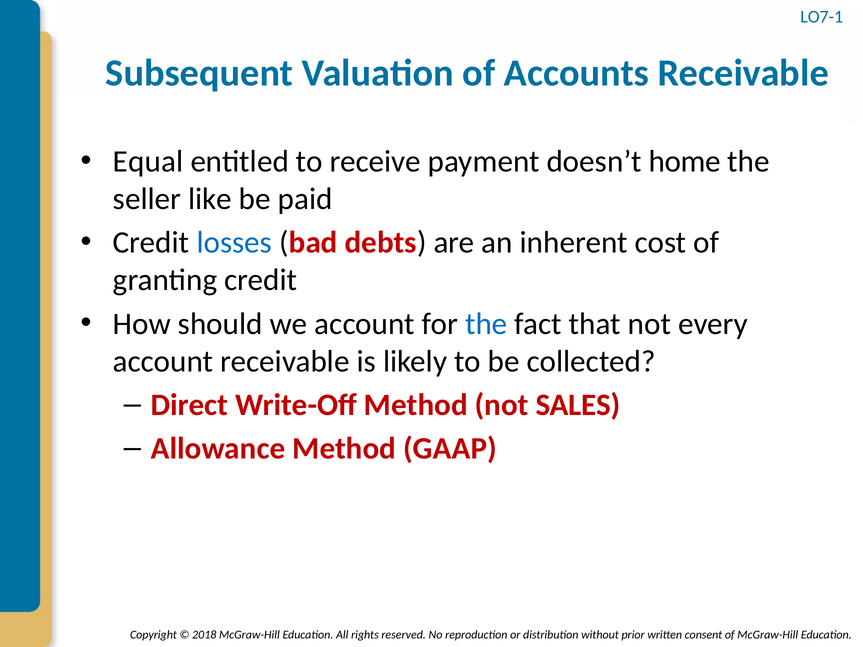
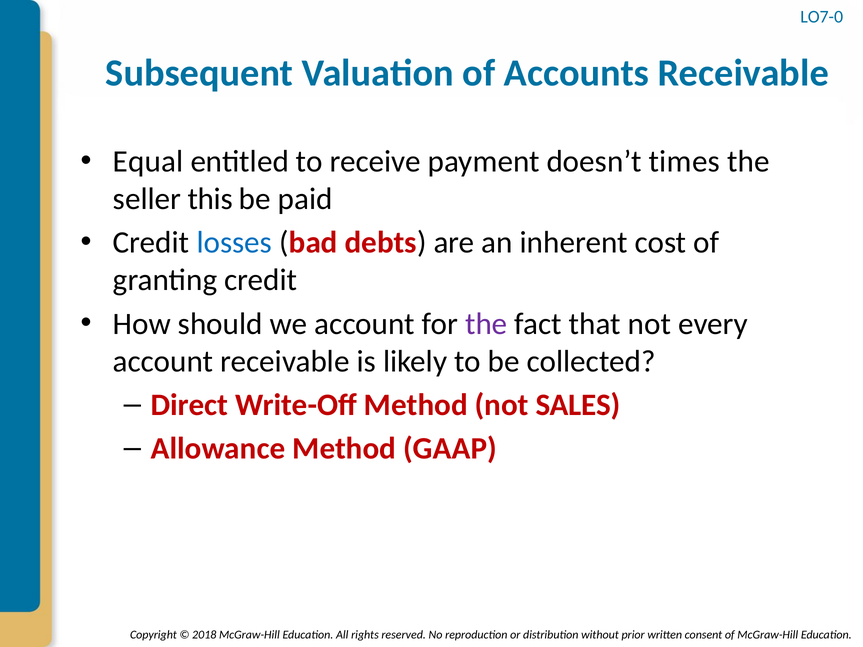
LO7-1: LO7-1 -> LO7-0
home: home -> times
like: like -> this
the at (486, 324) colour: blue -> purple
